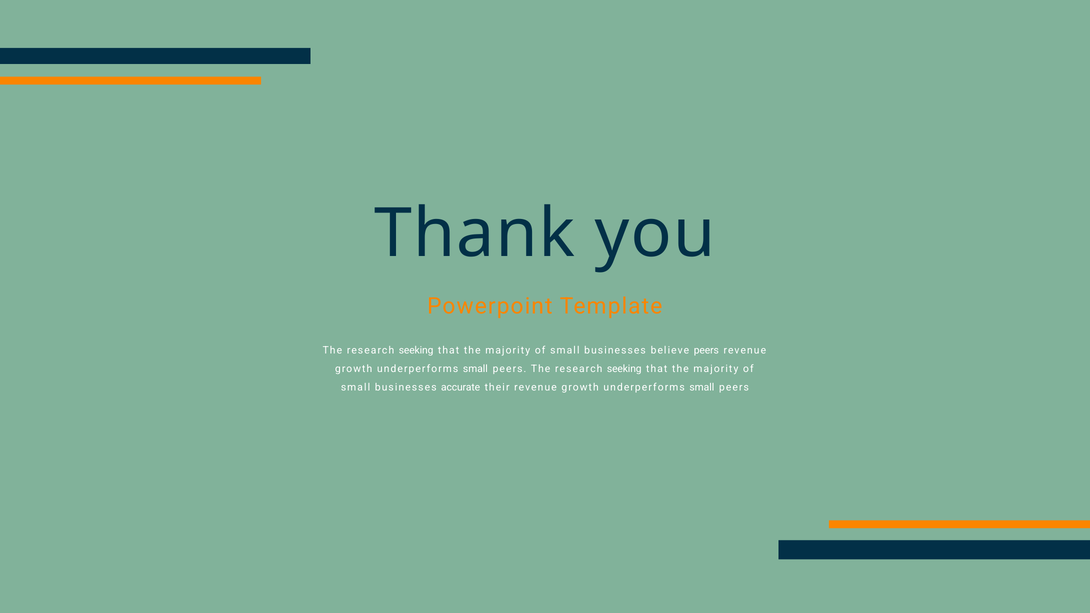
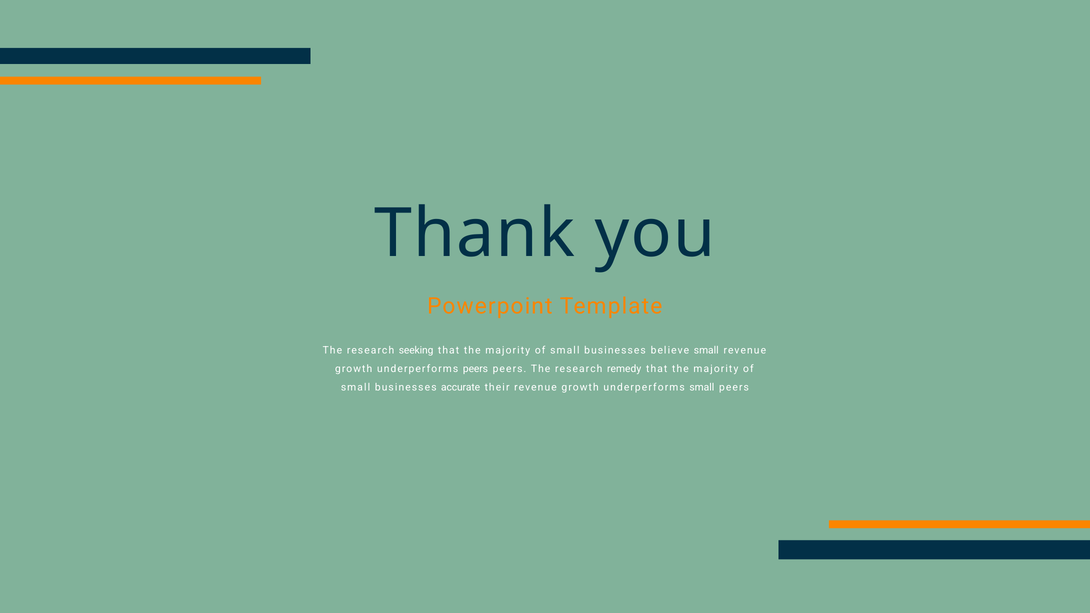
believe peers: peers -> small
small at (475, 369): small -> peers
peers The research seeking: seeking -> remedy
